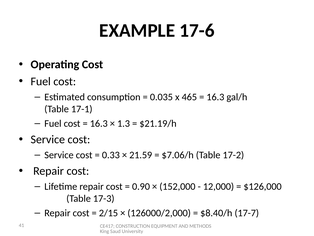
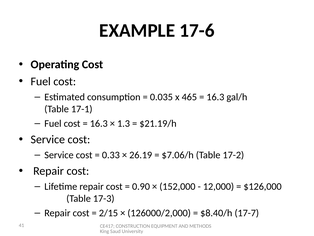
21.59: 21.59 -> 26.19
